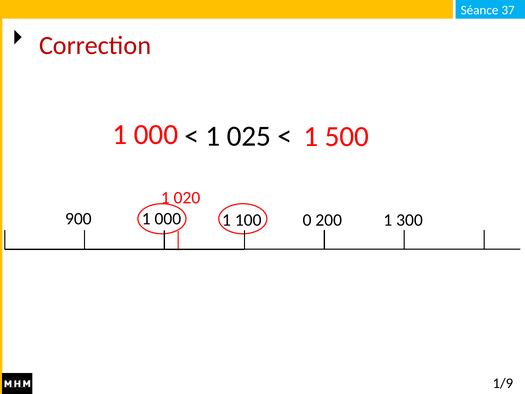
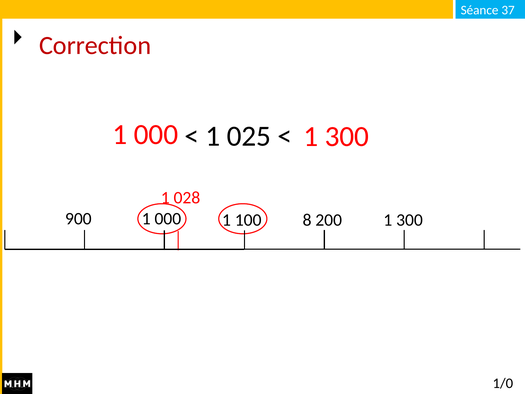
500 at (347, 136): 500 -> 300
020: 020 -> 028
0: 0 -> 8
1/9: 1/9 -> 1/0
